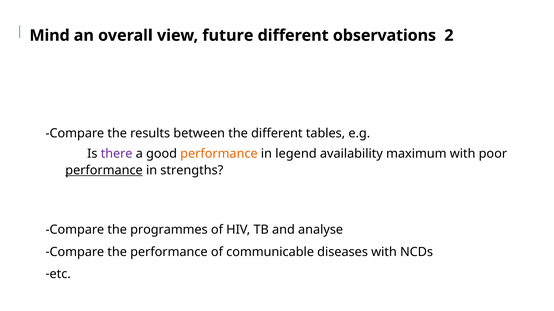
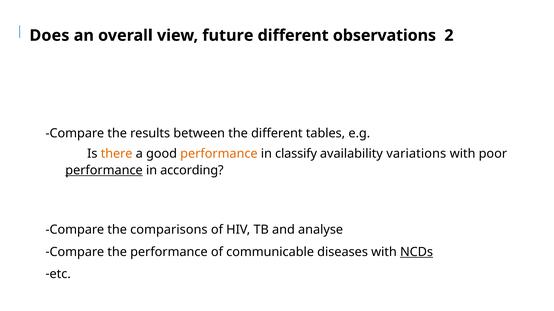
Mind: Mind -> Does
there colour: purple -> orange
legend: legend -> classify
maximum: maximum -> variations
strengths: strengths -> according
the programmes: programmes -> comparisons
NCDs underline: none -> present
